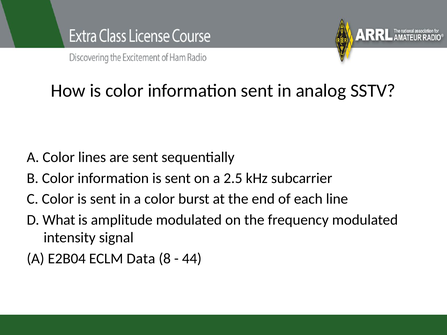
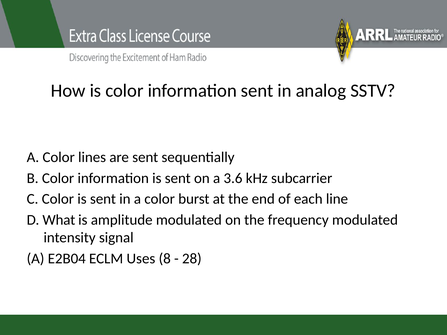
2.5: 2.5 -> 3.6
Data: Data -> Uses
44: 44 -> 28
